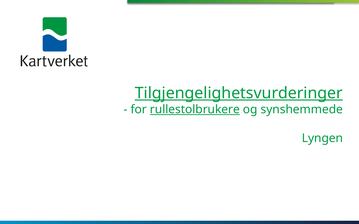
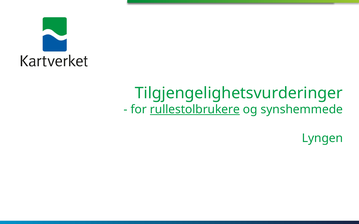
Tilgjengelighetsvurderinger underline: present -> none
